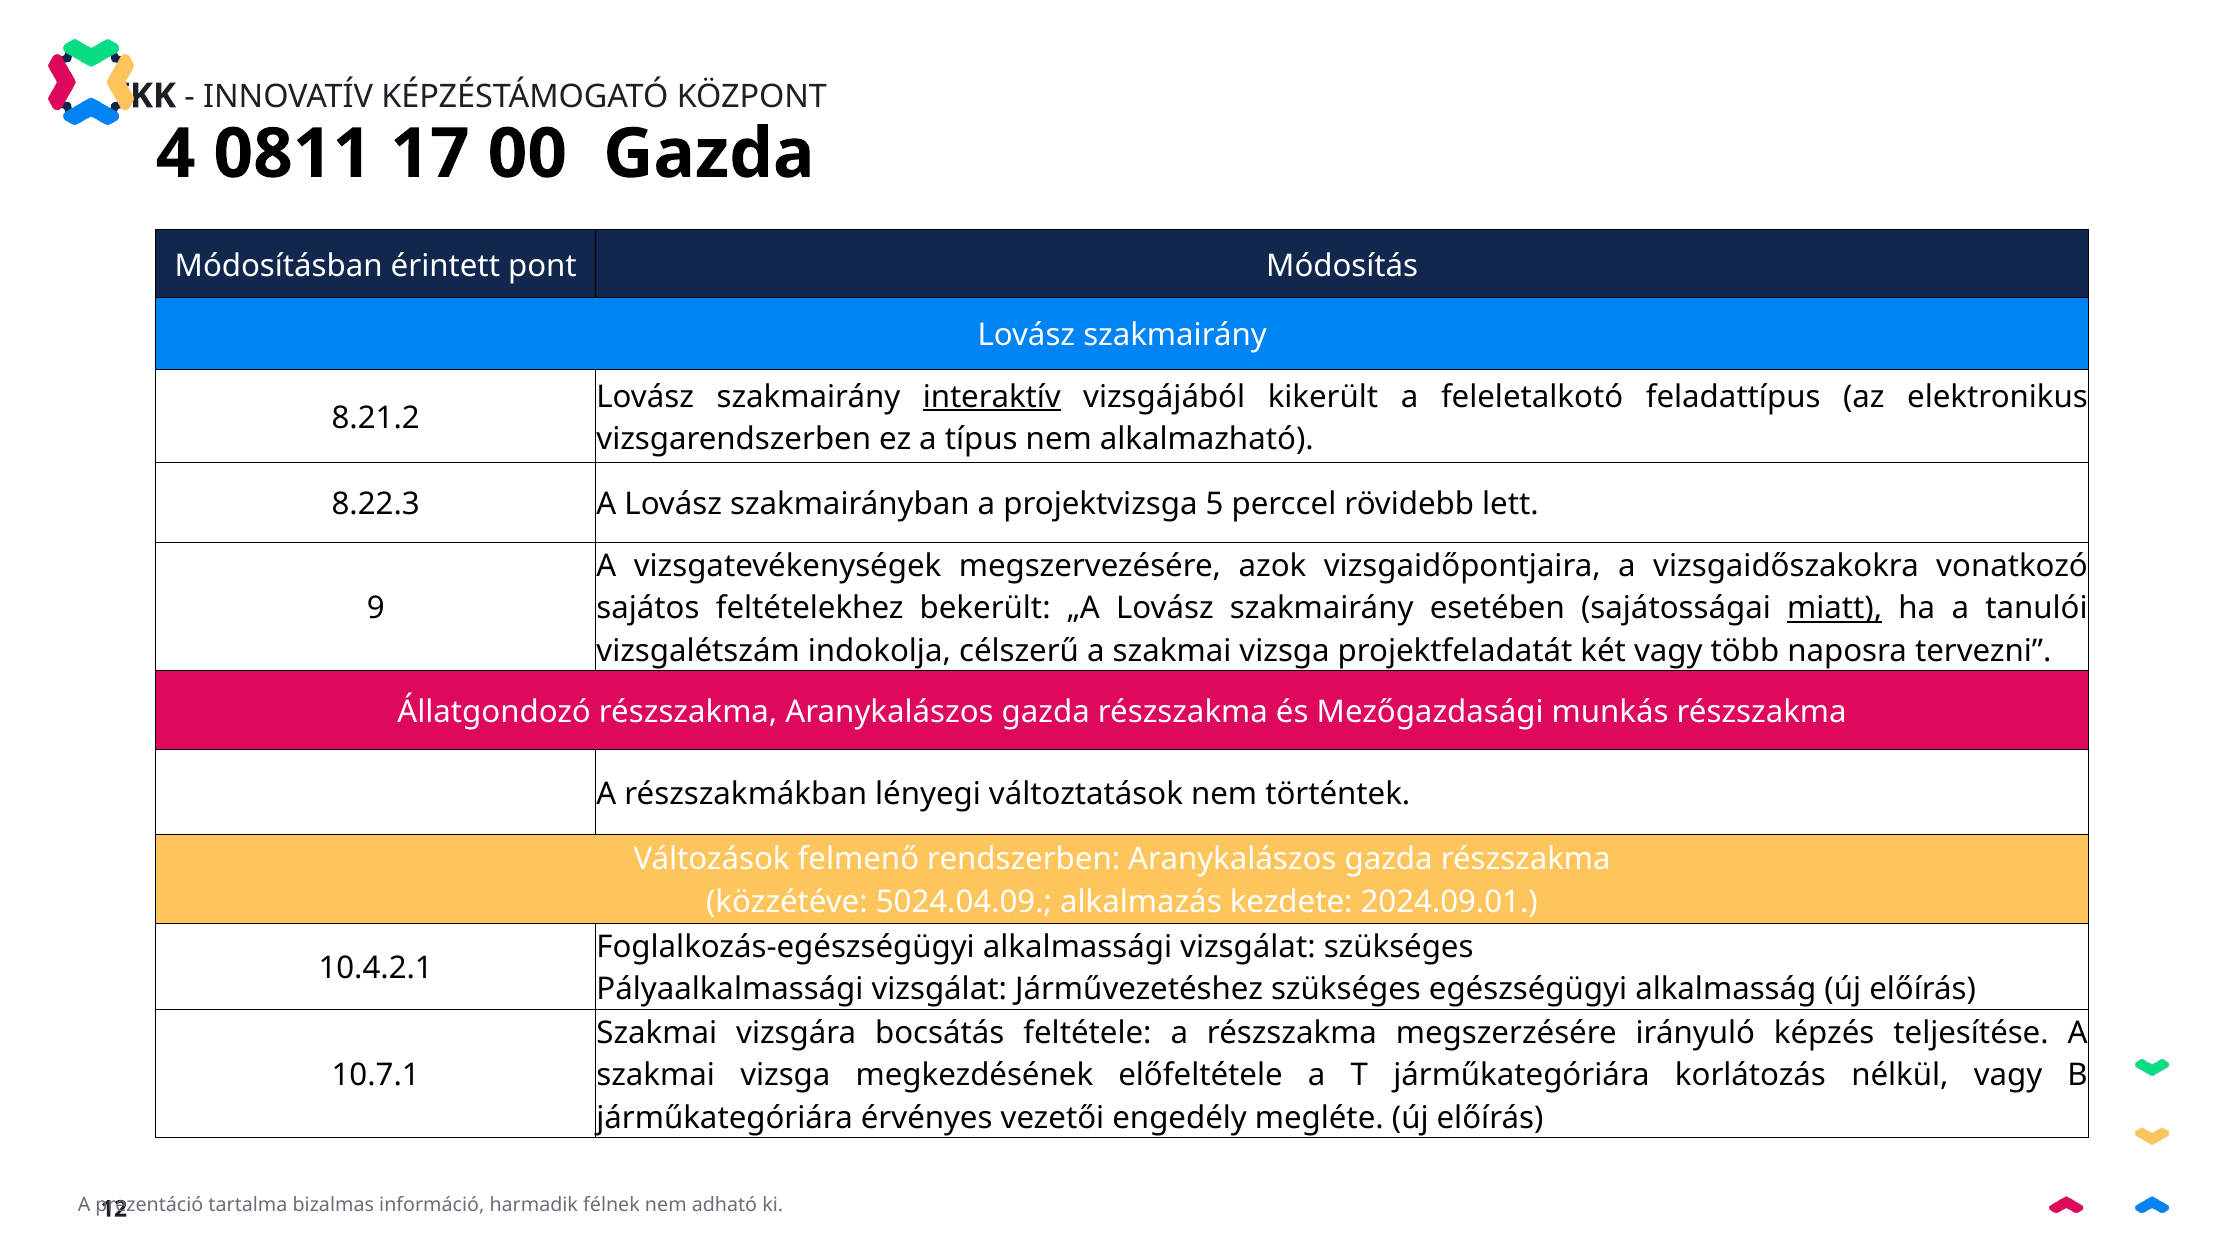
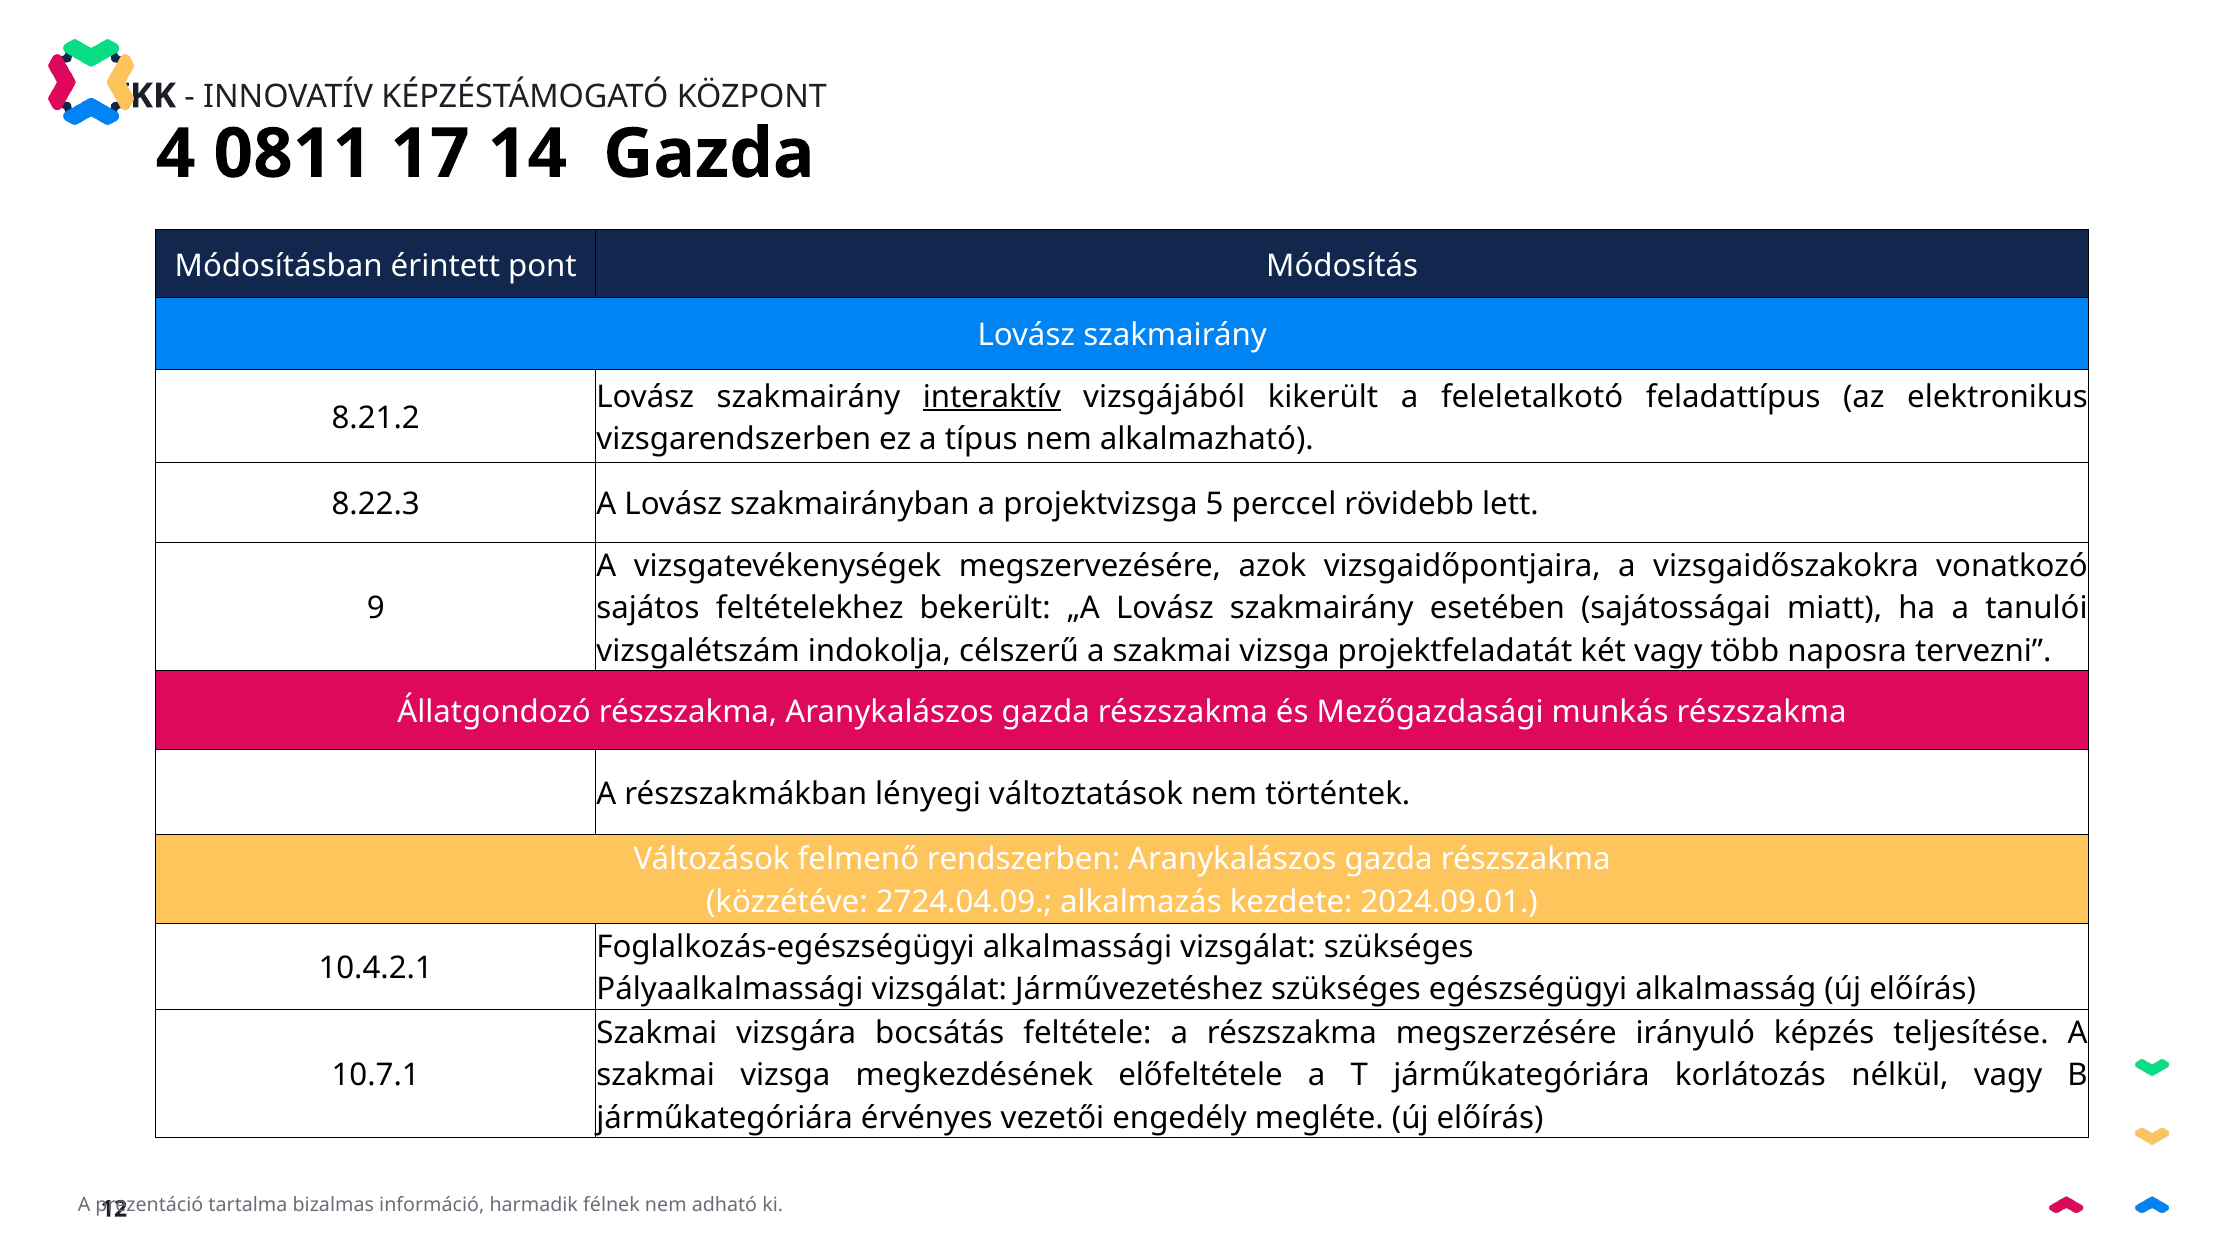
00: 00 -> 14
miatt underline: present -> none
5024.04.09: 5024.04.09 -> 2724.04.09
